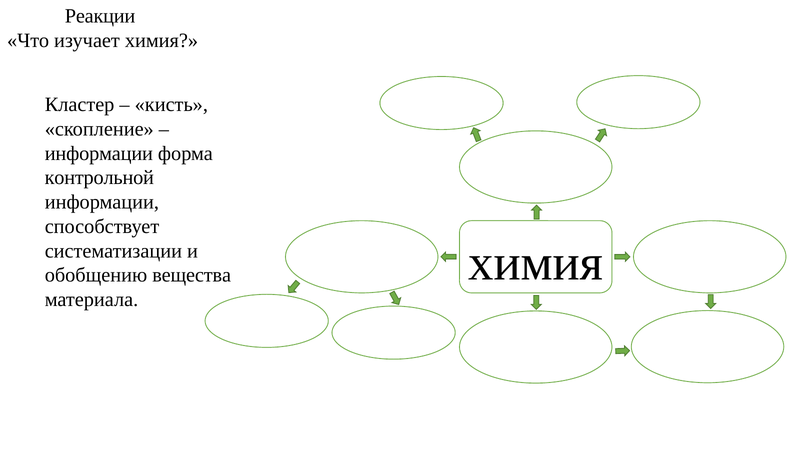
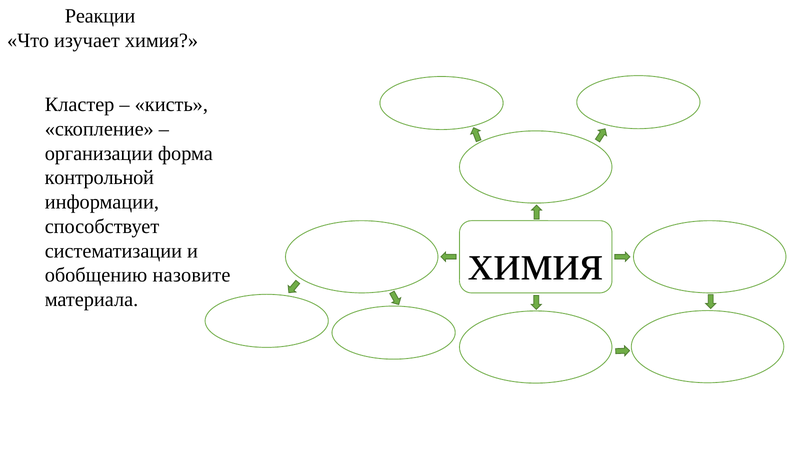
информации at (99, 153): информации -> организации
вещества: вещества -> назовите
